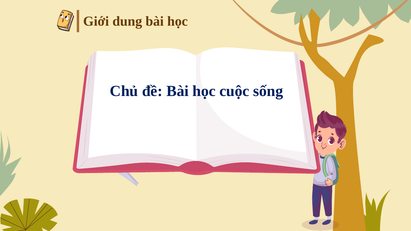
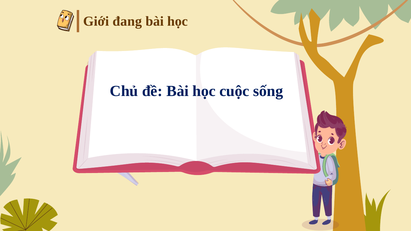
dung: dung -> đang
